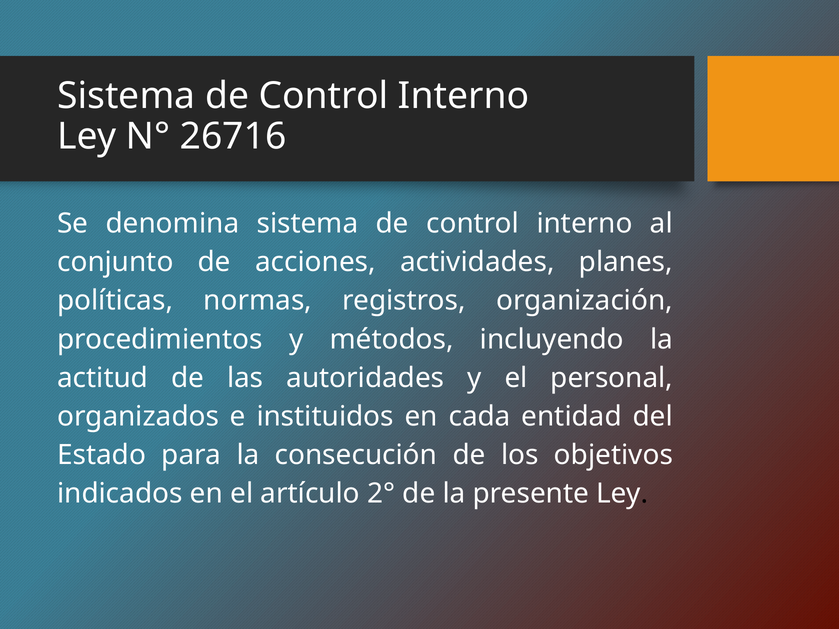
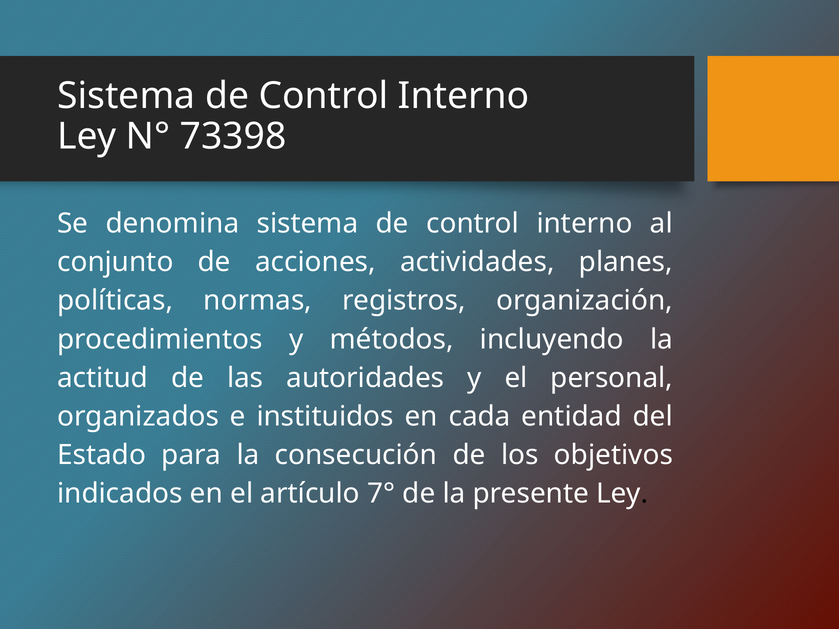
26716: 26716 -> 73398
2°: 2° -> 7°
